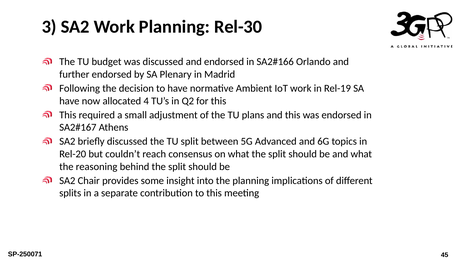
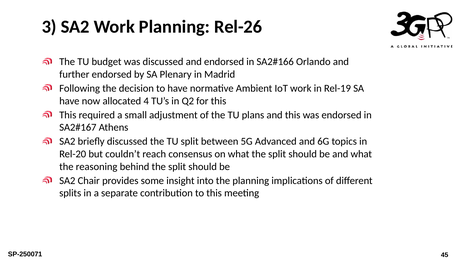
Rel-30: Rel-30 -> Rel-26
